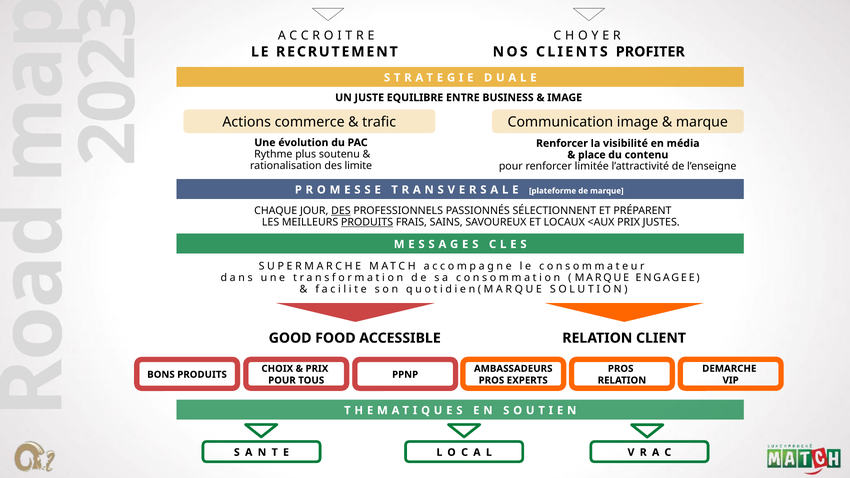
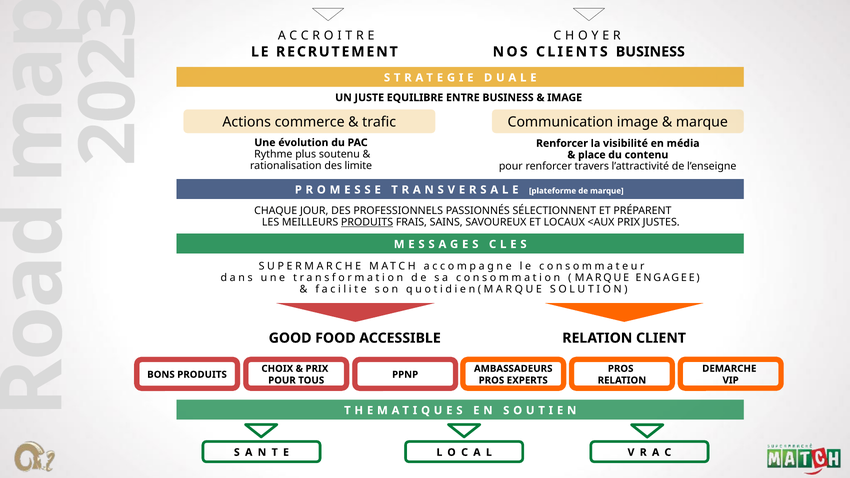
CLIENTS PROFITER: PROFITER -> BUSINESS
limitée: limitée -> travers
DES at (341, 211) underline: present -> none
